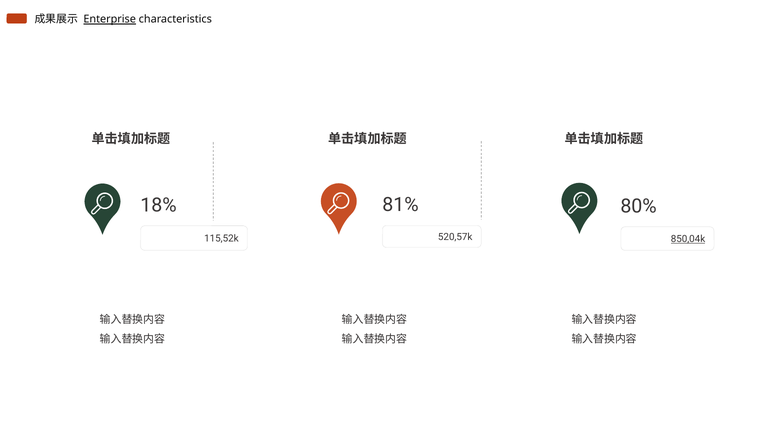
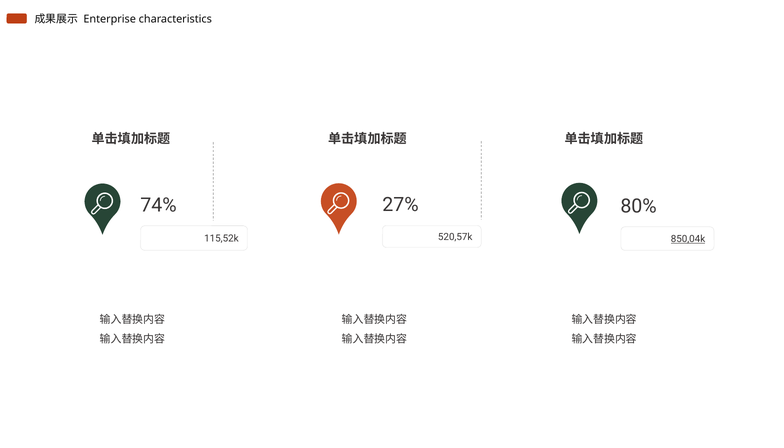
Enterprise underline: present -> none
81%: 81% -> 27%
18%: 18% -> 74%
